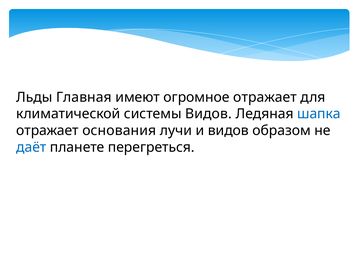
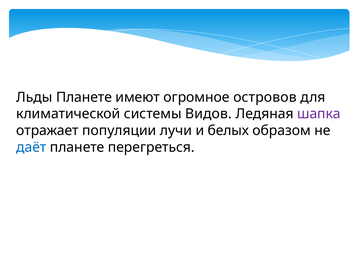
Льды Главная: Главная -> Планете
огромное отражает: отражает -> островов
шапка colour: blue -> purple
основания: основания -> популяции
и видов: видов -> белых
